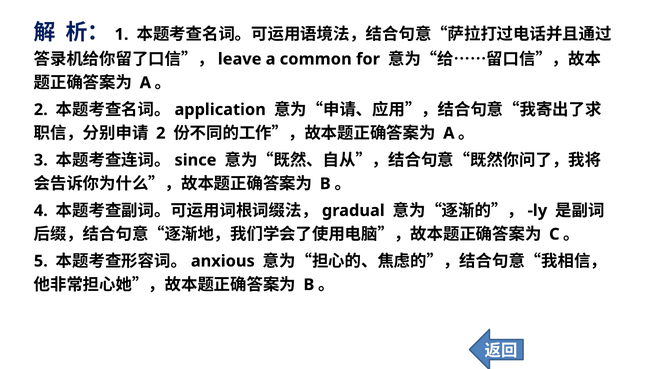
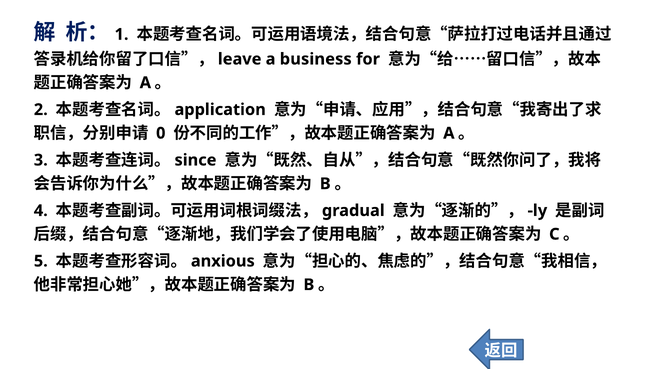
common: common -> business
2 at (161, 133): 2 -> 0
